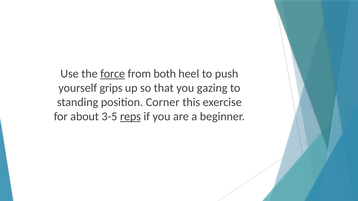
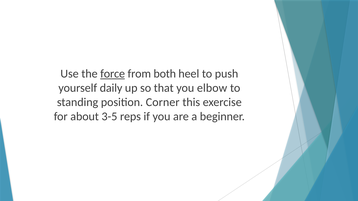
grips: grips -> daily
gazing: gazing -> elbow
reps underline: present -> none
